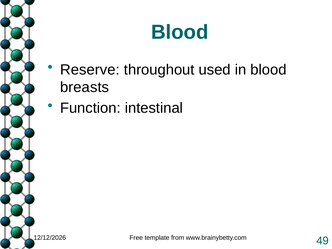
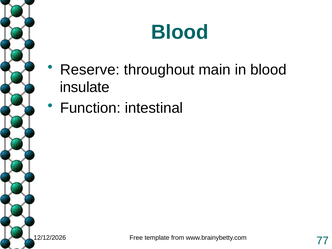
used: used -> main
breasts: breasts -> insulate
49: 49 -> 77
